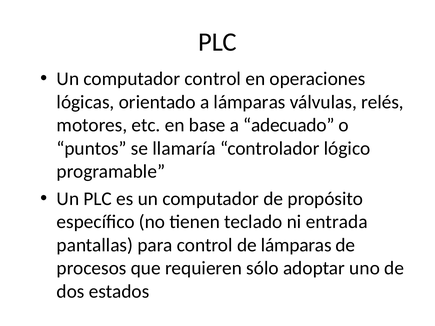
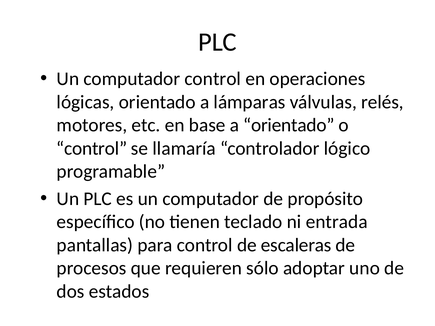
a adecuado: adecuado -> orientado
puntos at (92, 149): puntos -> control
de lámparas: lámparas -> escaleras
